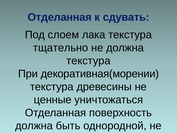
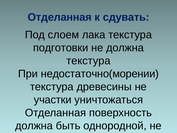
тщательно: тщательно -> подготовки
декоративная(морении: декоративная(морении -> недостаточно(морении
ценные: ценные -> участки
